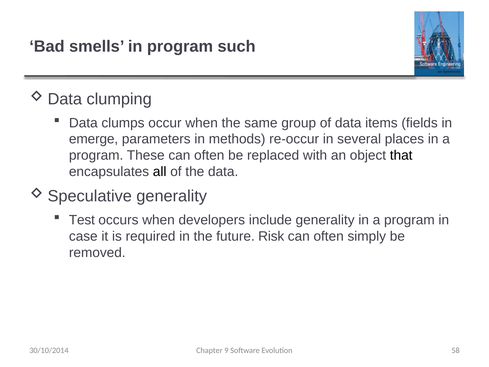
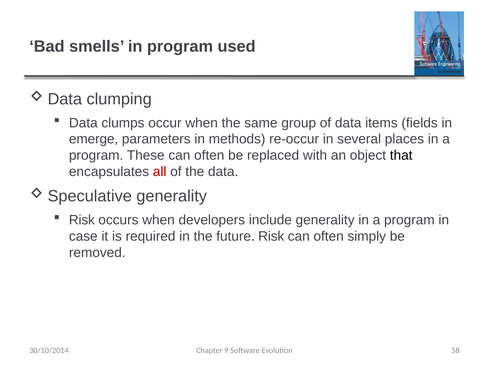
such: such -> used
all colour: black -> red
Test at (82, 220): Test -> Risk
